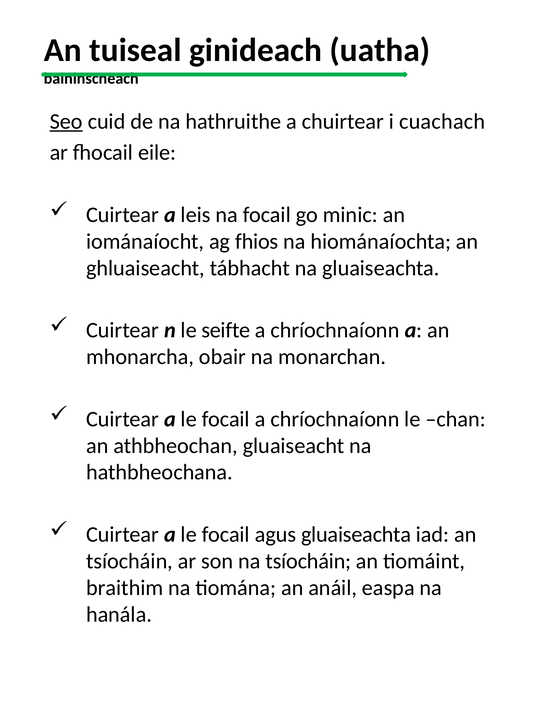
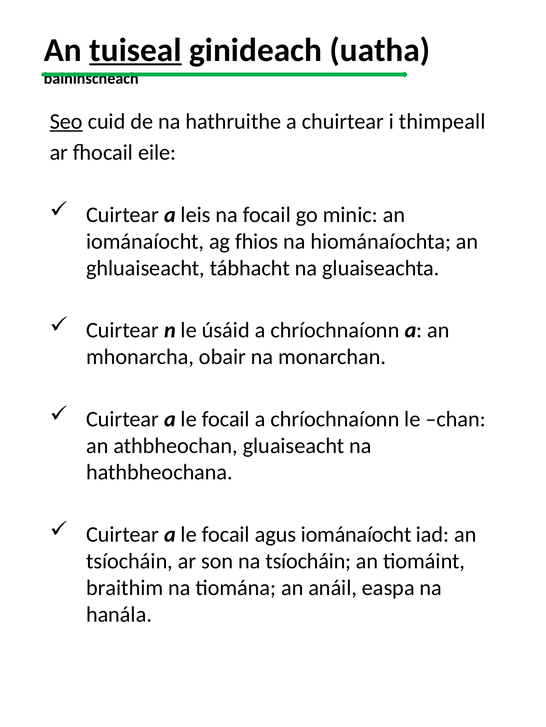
tuiseal underline: none -> present
cuachach: cuachach -> thimpeall
seifte: seifte -> úsáid
agus gluaiseachta: gluaiseachta -> iománaíocht
